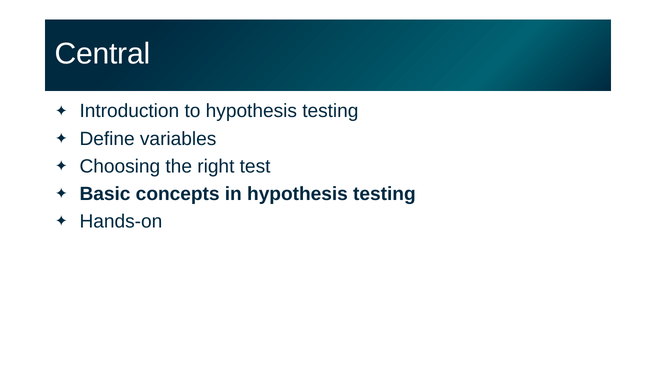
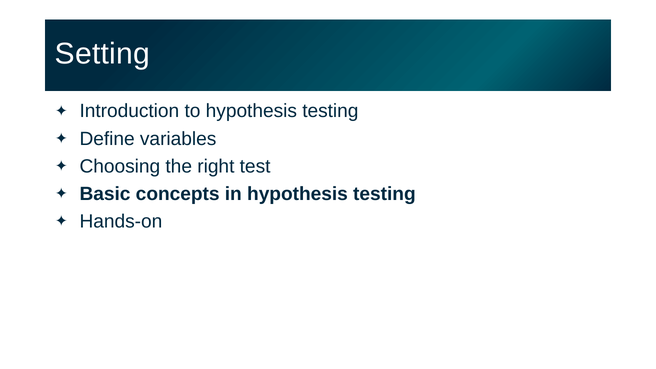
Central: Central -> Setting
